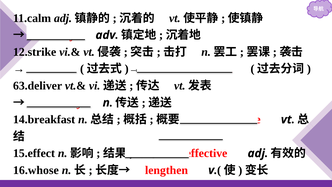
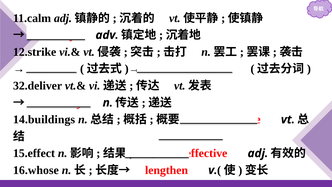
63.deliver: 63.deliver -> 32.deliver
14.breakfast: 14.breakfast -> 14.buildings
